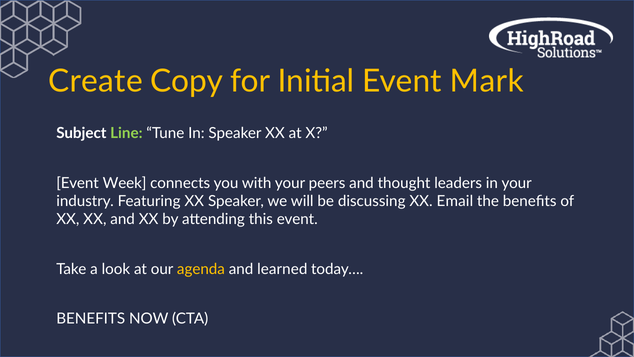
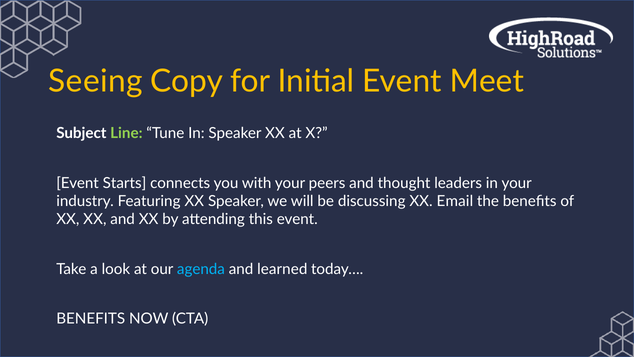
Create: Create -> Seeing
Mark: Mark -> Meet
Week: Week -> Starts
agenda colour: yellow -> light blue
